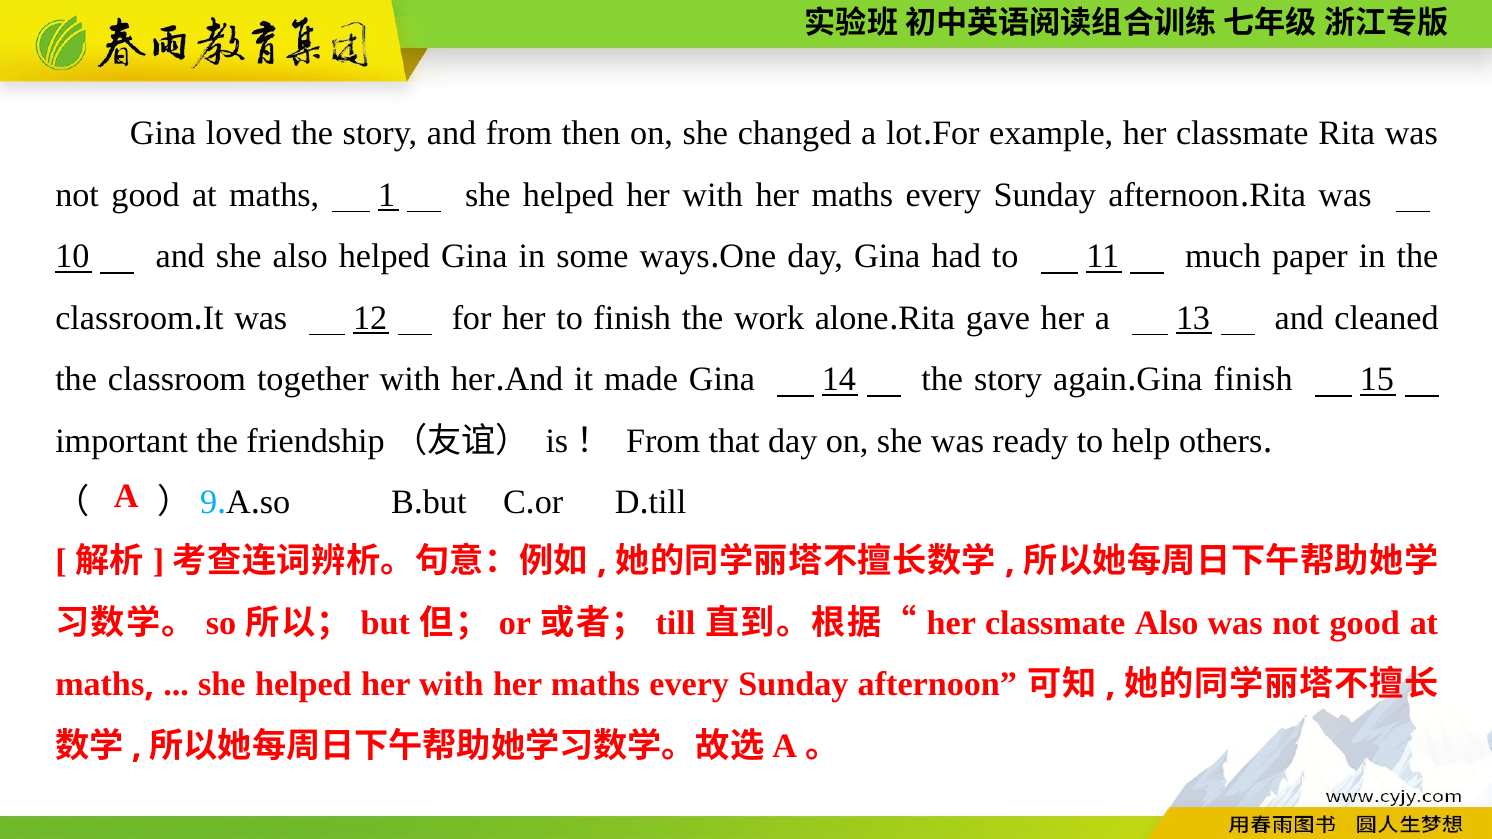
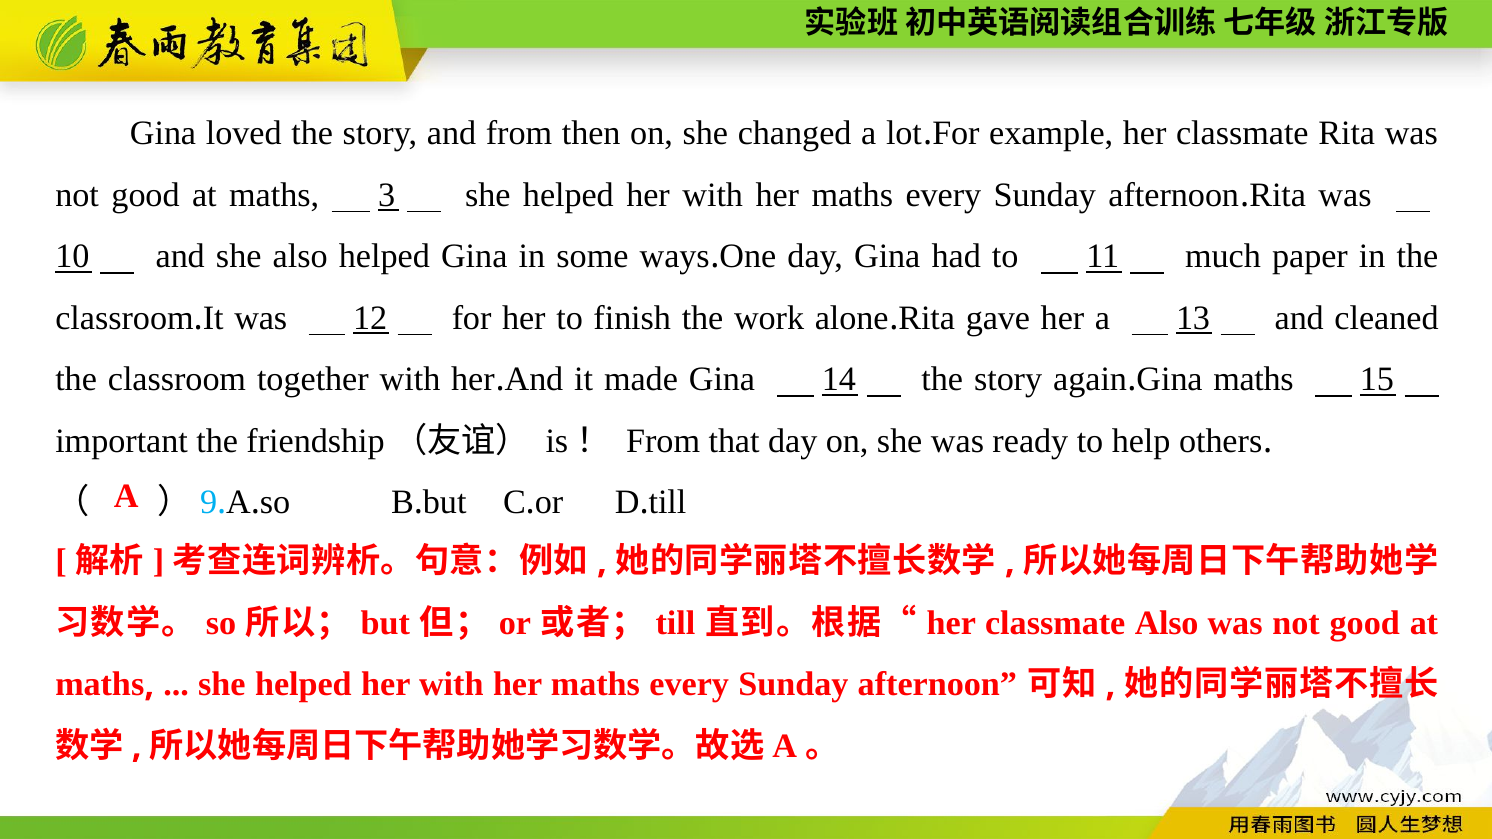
1: 1 -> 3
Gina finish: finish -> maths
